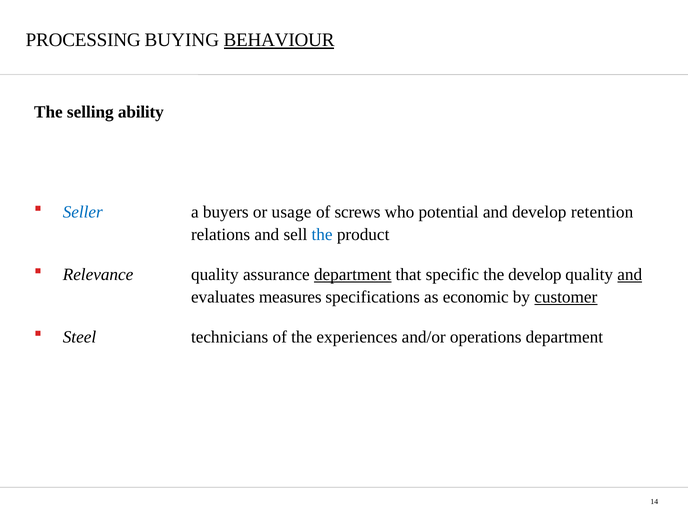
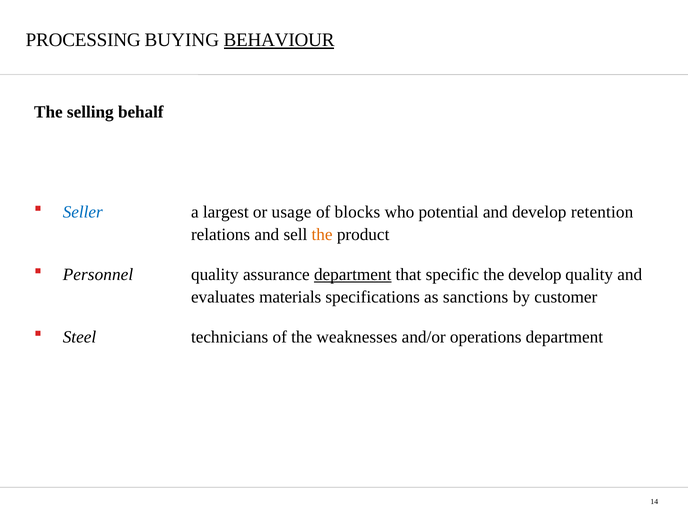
ability: ability -> behalf
buyers: buyers -> largest
screws: screws -> blocks
the at (322, 235) colour: blue -> orange
Relevance: Relevance -> Personnel
and at (630, 274) underline: present -> none
measures: measures -> materials
economic: economic -> sanctions
customer underline: present -> none
experiences: experiences -> weaknesses
